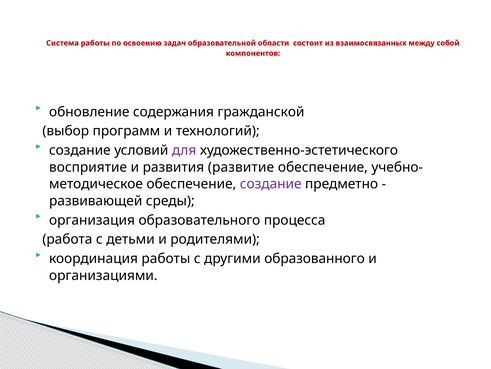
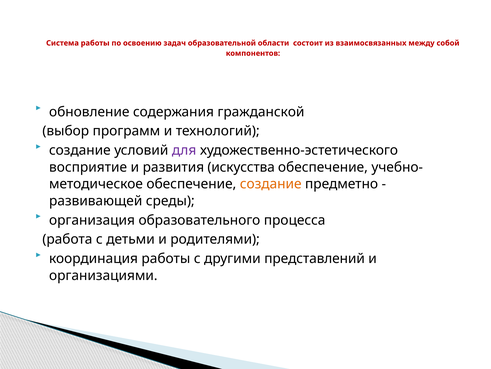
развитие: развитие -> искусства
создание at (271, 184) colour: purple -> orange
образованного: образованного -> представлений
